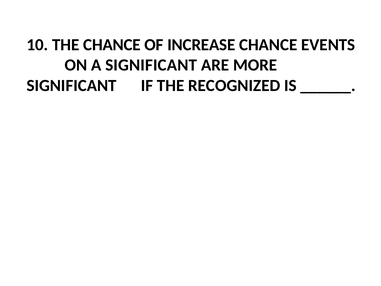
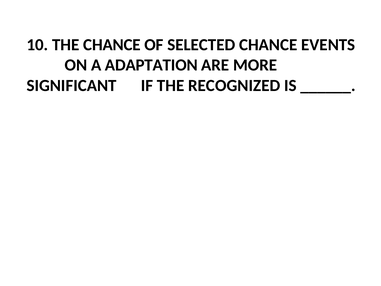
INCREASE: INCREASE -> SELECTED
A SIGNIFICANT: SIGNIFICANT -> ADAPTATION
